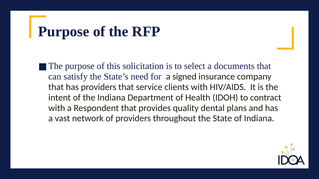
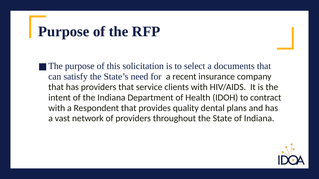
signed: signed -> recent
